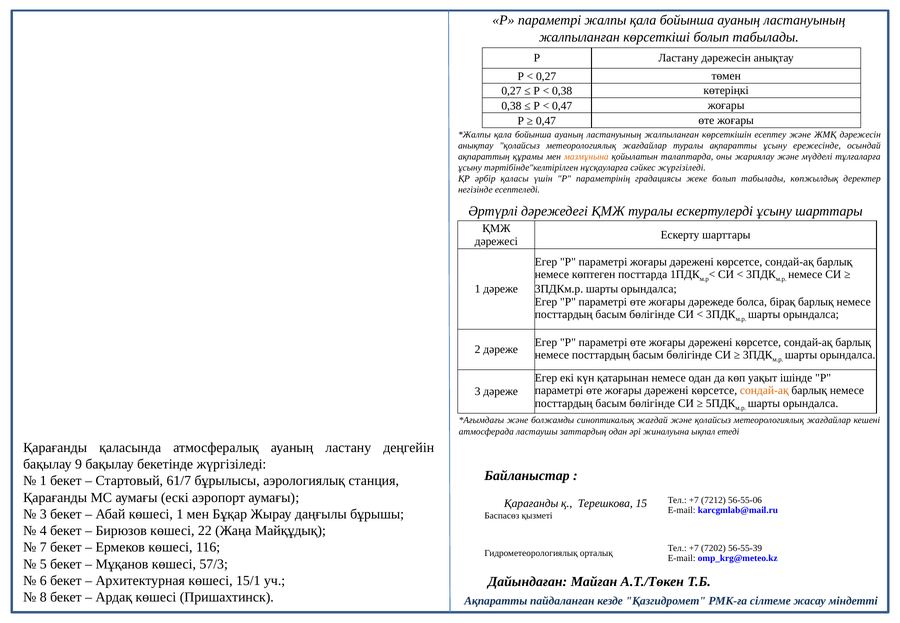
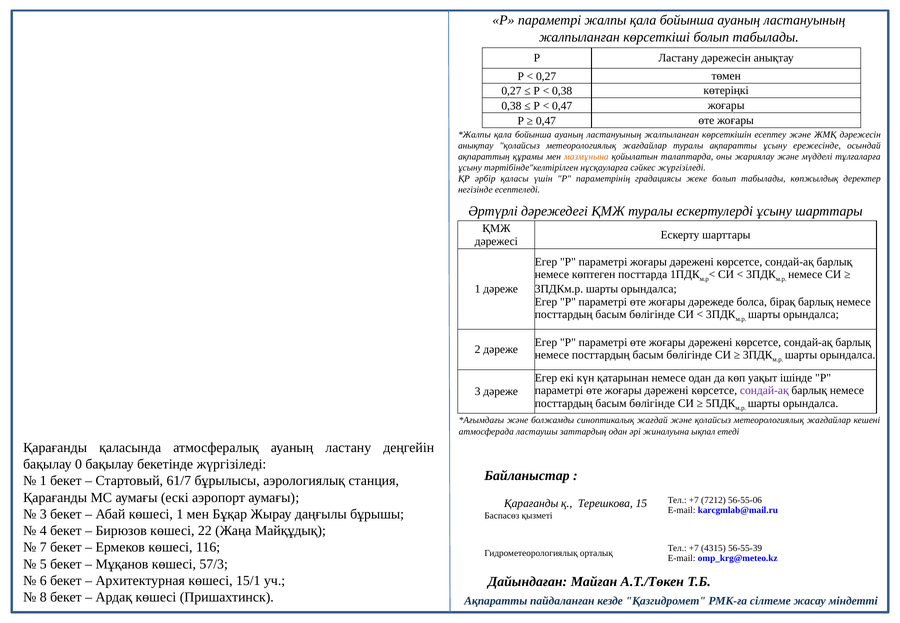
сондай-ақ at (764, 391) colour: orange -> purple
9: 9 -> 0
7202: 7202 -> 4315
